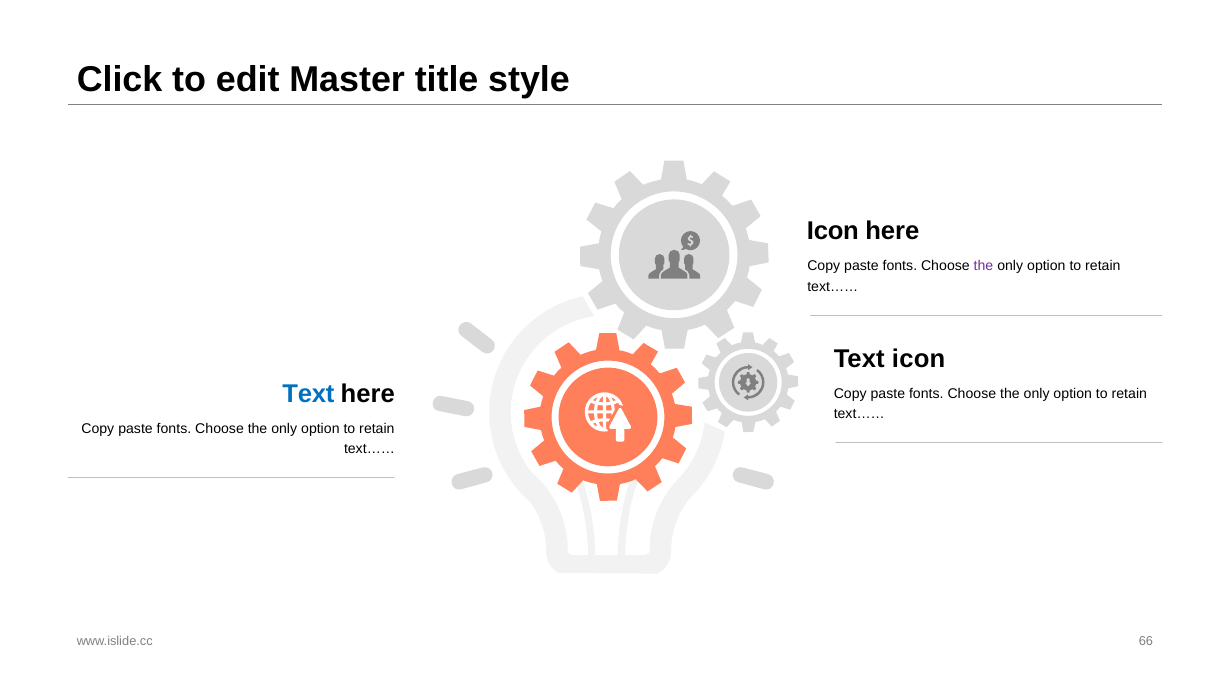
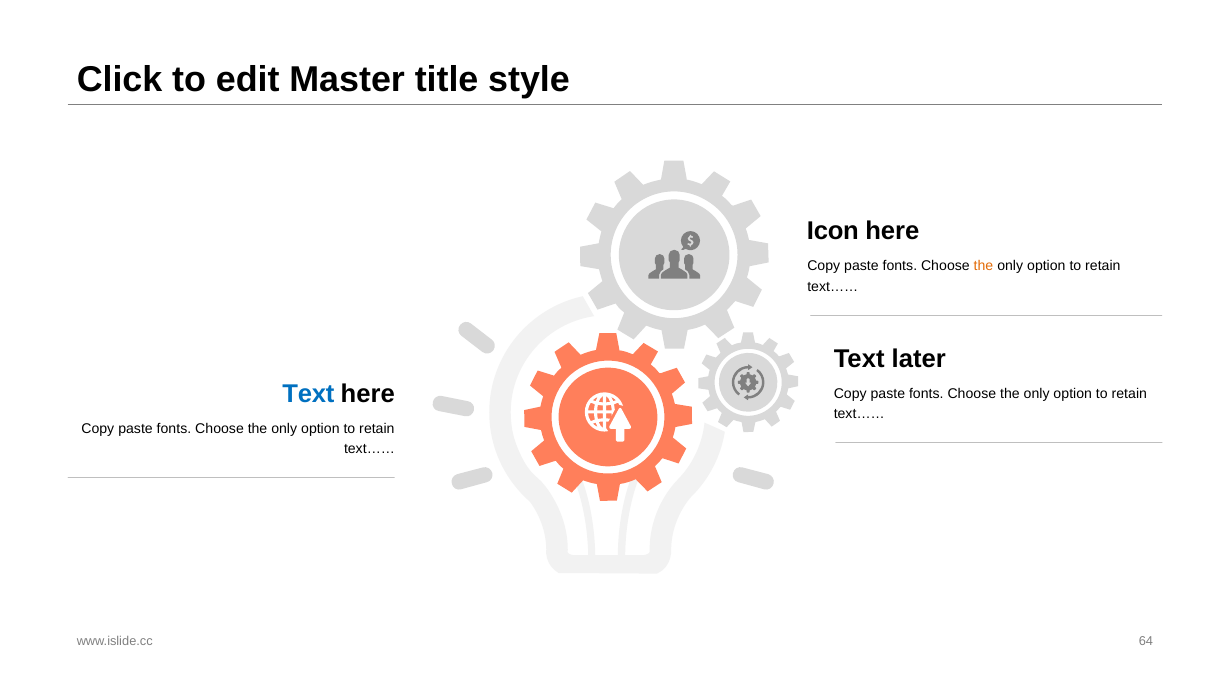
the at (984, 266) colour: purple -> orange
Text icon: icon -> later
66: 66 -> 64
